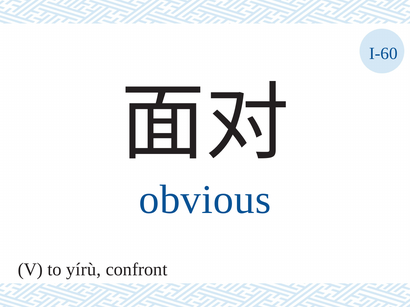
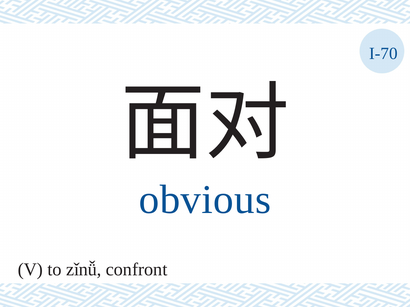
I-60: I-60 -> I-70
yírù: yírù -> zǐnǚ
